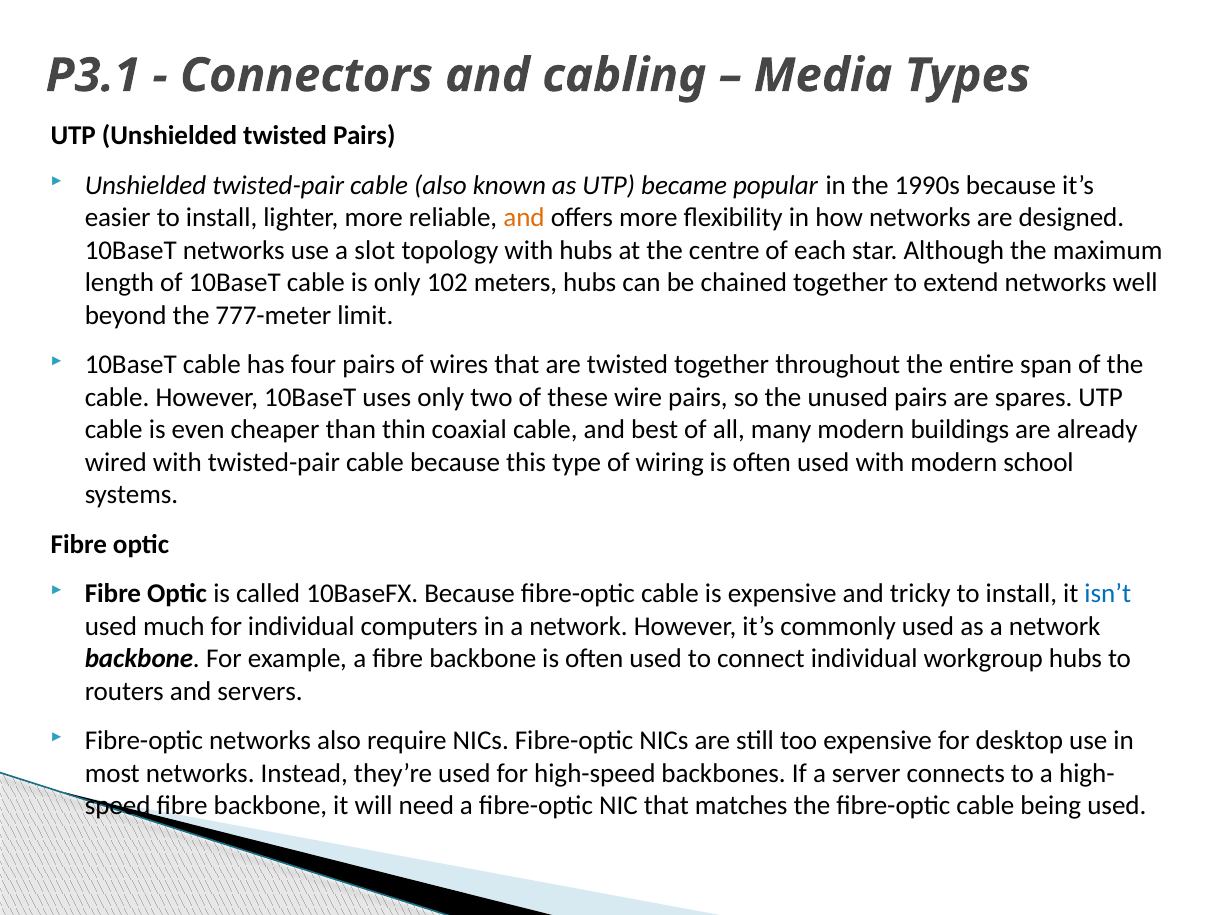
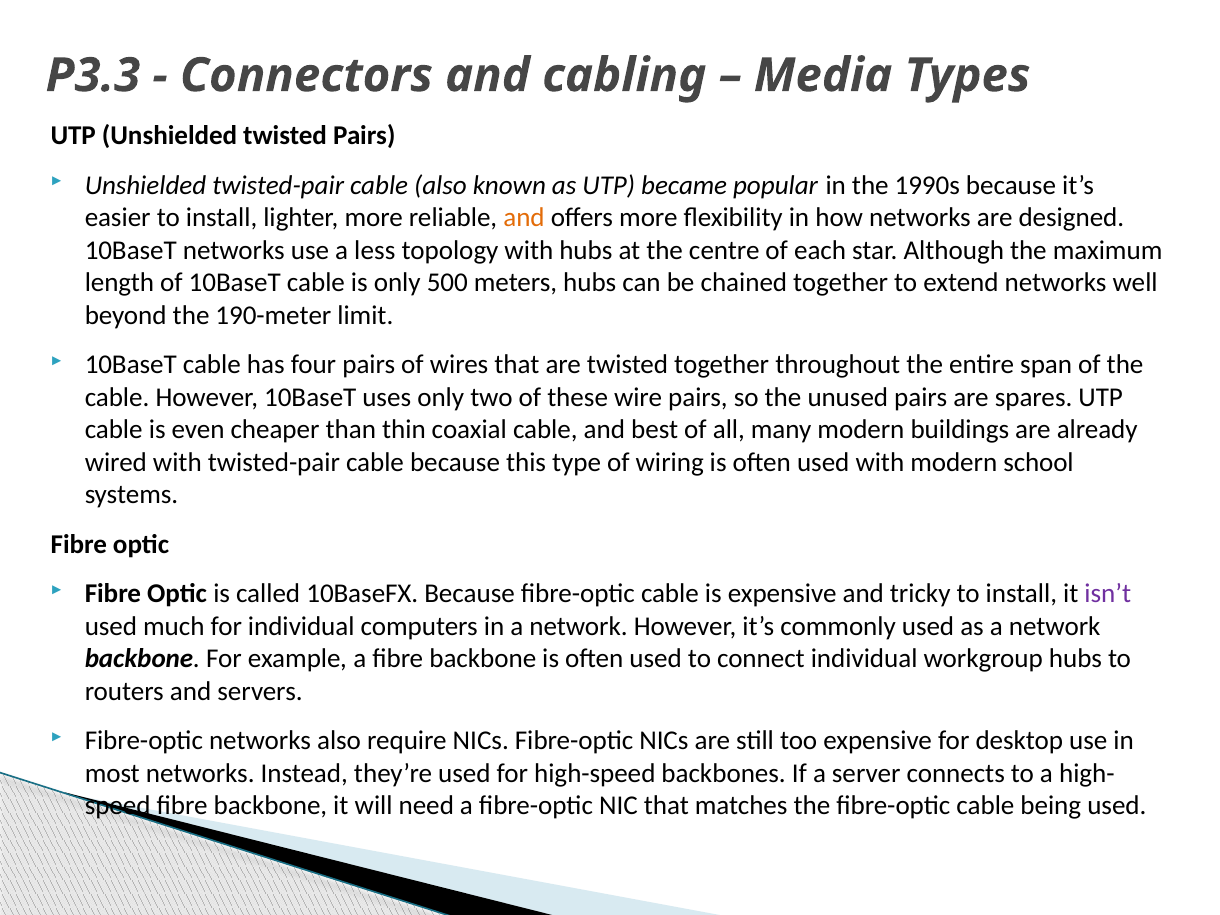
P3.1: P3.1 -> P3.3
slot: slot -> less
102: 102 -> 500
777-meter: 777-meter -> 190-meter
isn’t colour: blue -> purple
